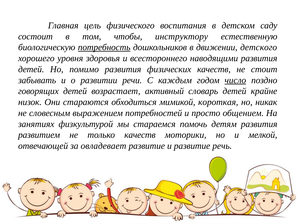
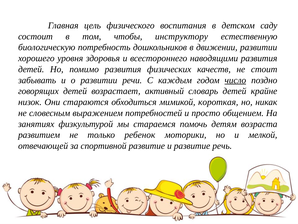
потребность underline: present -> none
движении детского: детского -> развитии
детям развития: развития -> возраста
только качеств: качеств -> ребенок
овладевает: овладевает -> спортивной
